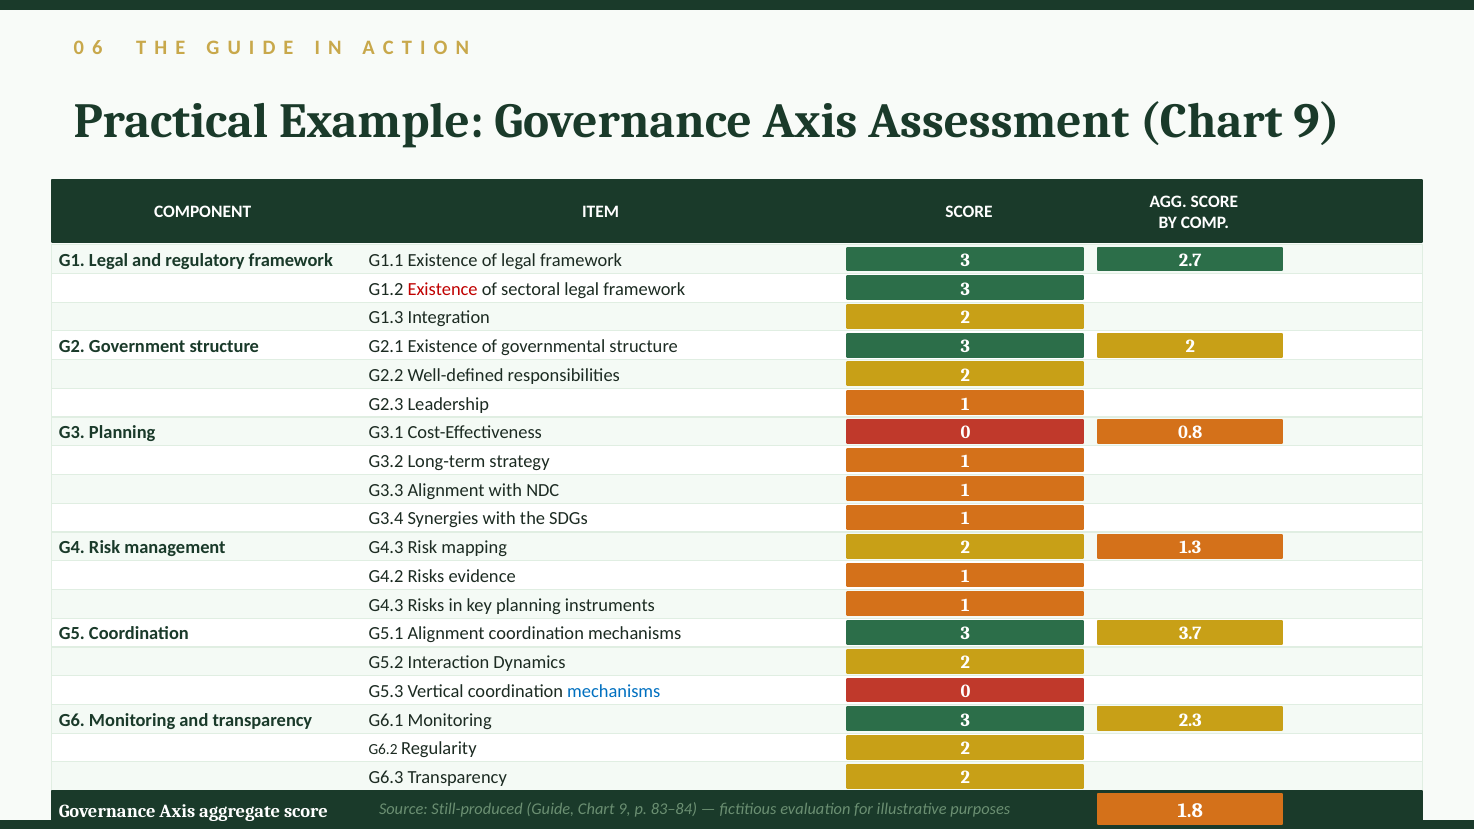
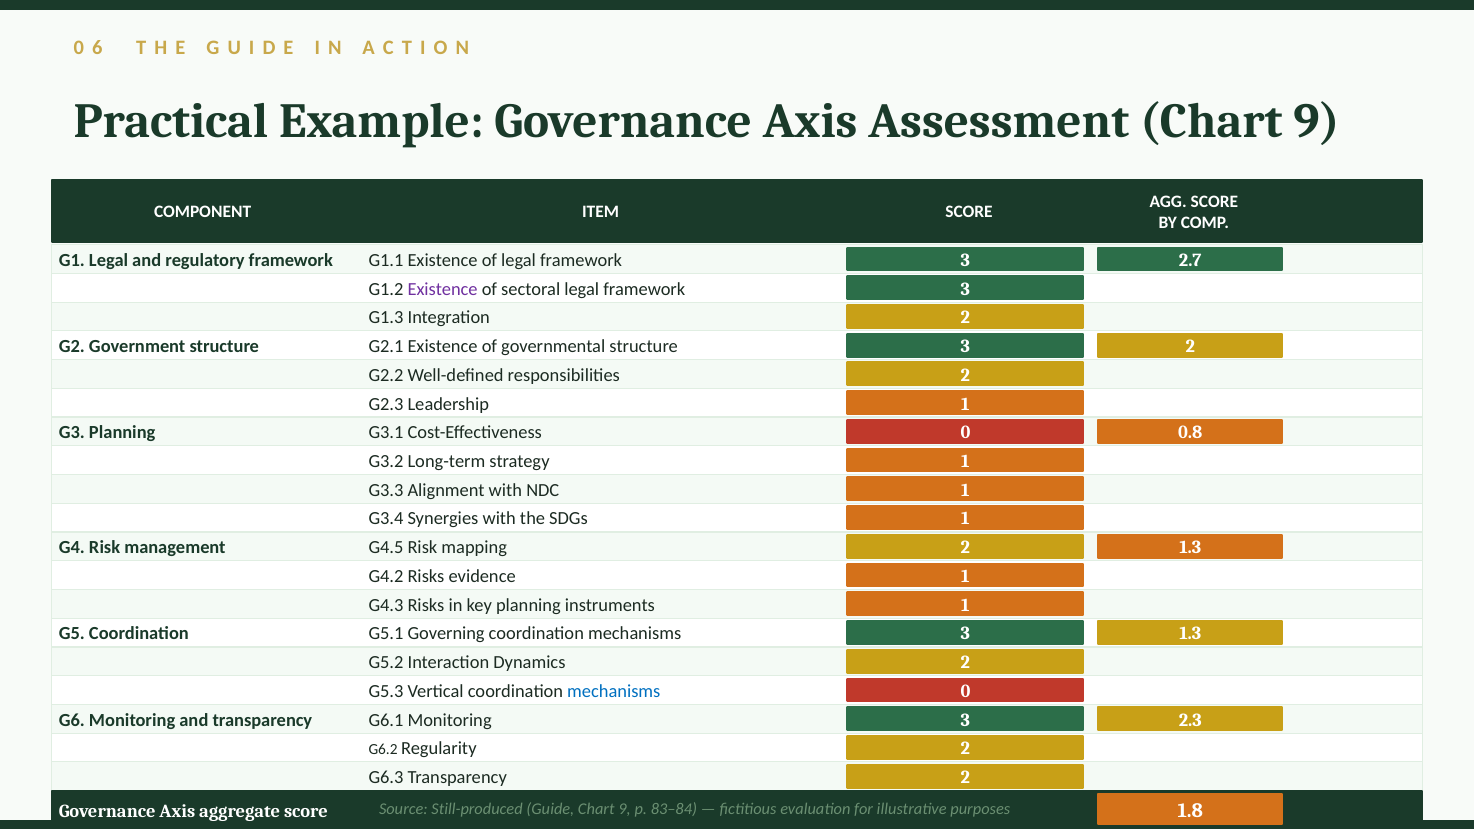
Existence at (443, 289) colour: red -> purple
management G4.3: G4.3 -> G4.5
G5.1 Alignment: Alignment -> Governing
3 3.7: 3.7 -> 1.3
